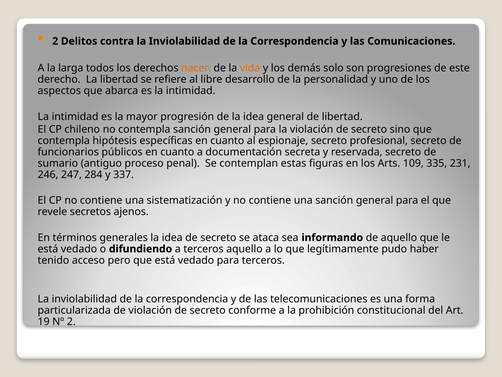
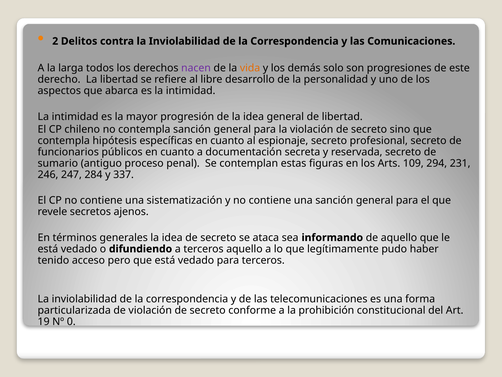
nacen colour: orange -> purple
335: 335 -> 294
Nº 2: 2 -> 0
